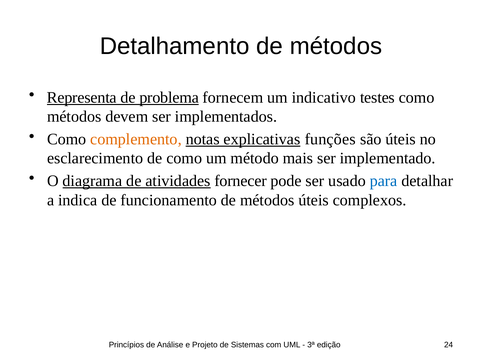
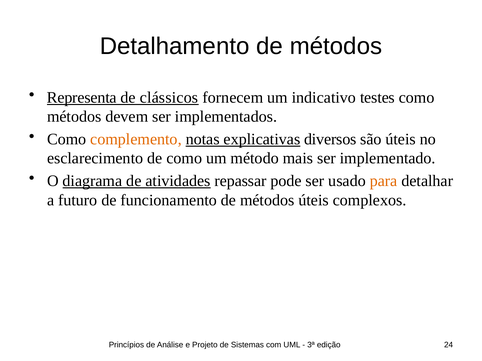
problema: problema -> clássicos
funções: funções -> diversos
fornecer: fornecer -> repassar
para colour: blue -> orange
indica: indica -> futuro
